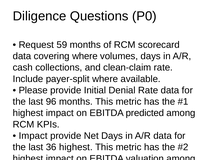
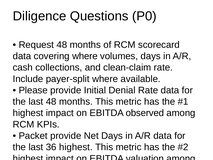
Request 59: 59 -> 48
last 96: 96 -> 48
predicted: predicted -> observed
Impact at (33, 136): Impact -> Packet
